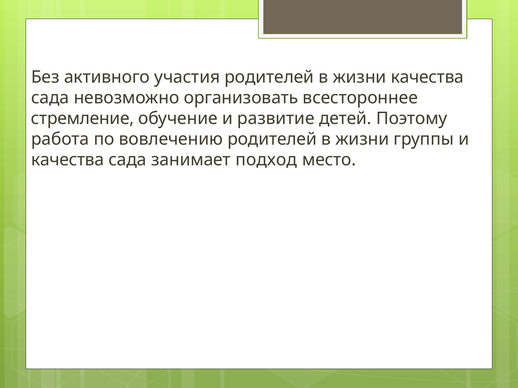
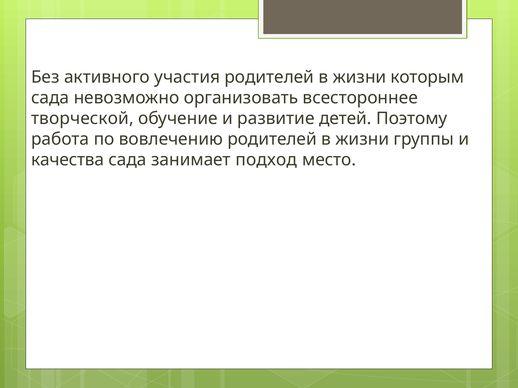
жизни качества: качества -> которым
стремление: стремление -> творческой
